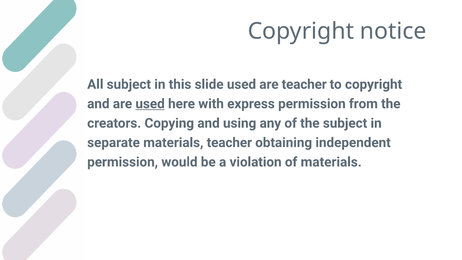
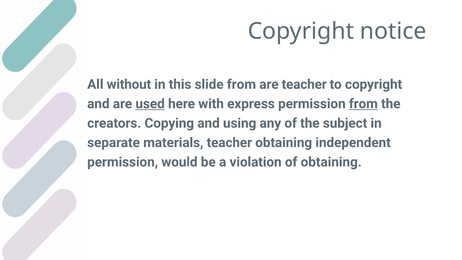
All subject: subject -> without
slide used: used -> from
from at (363, 104) underline: none -> present
of materials: materials -> obtaining
